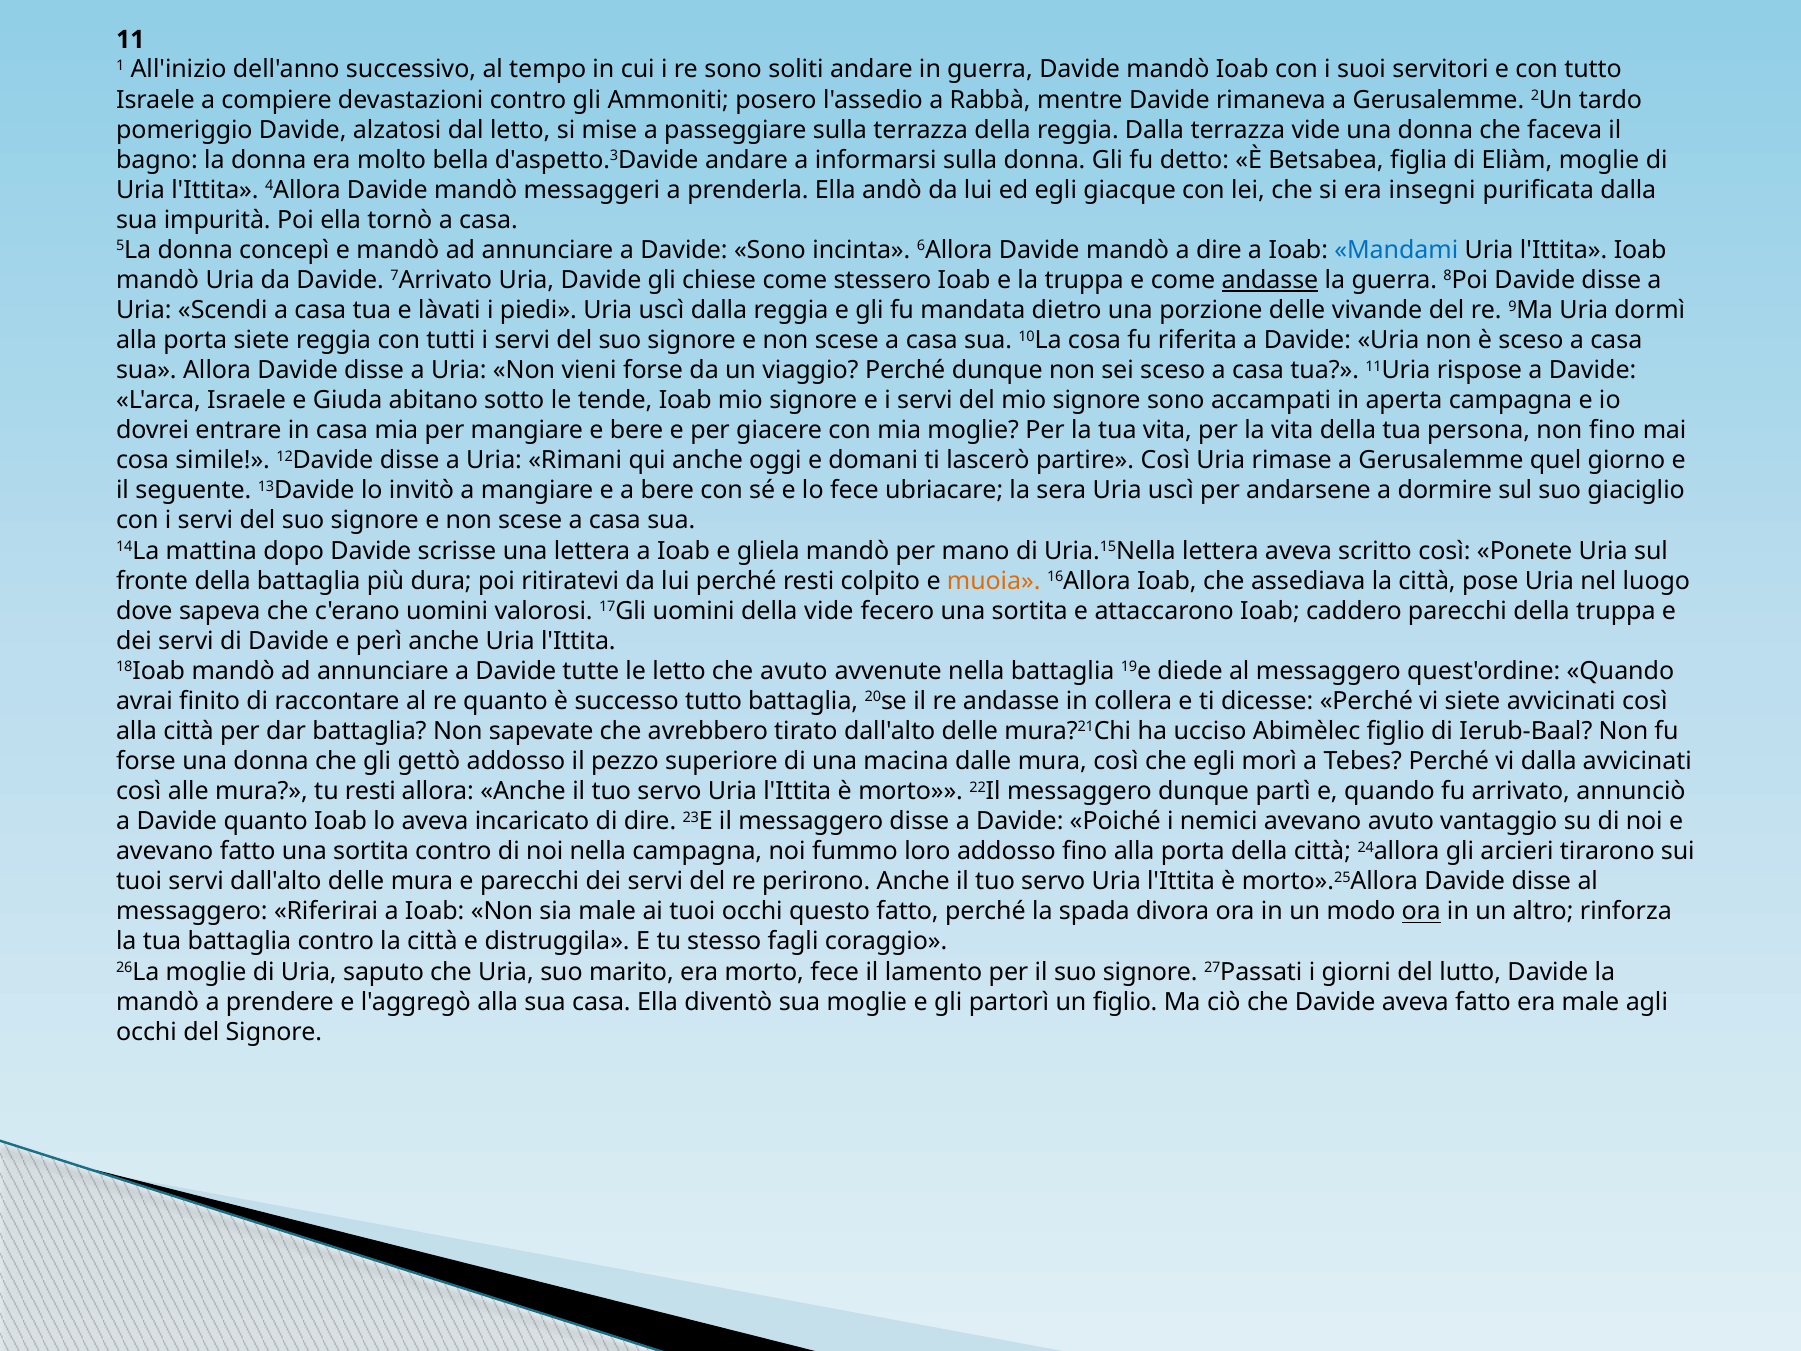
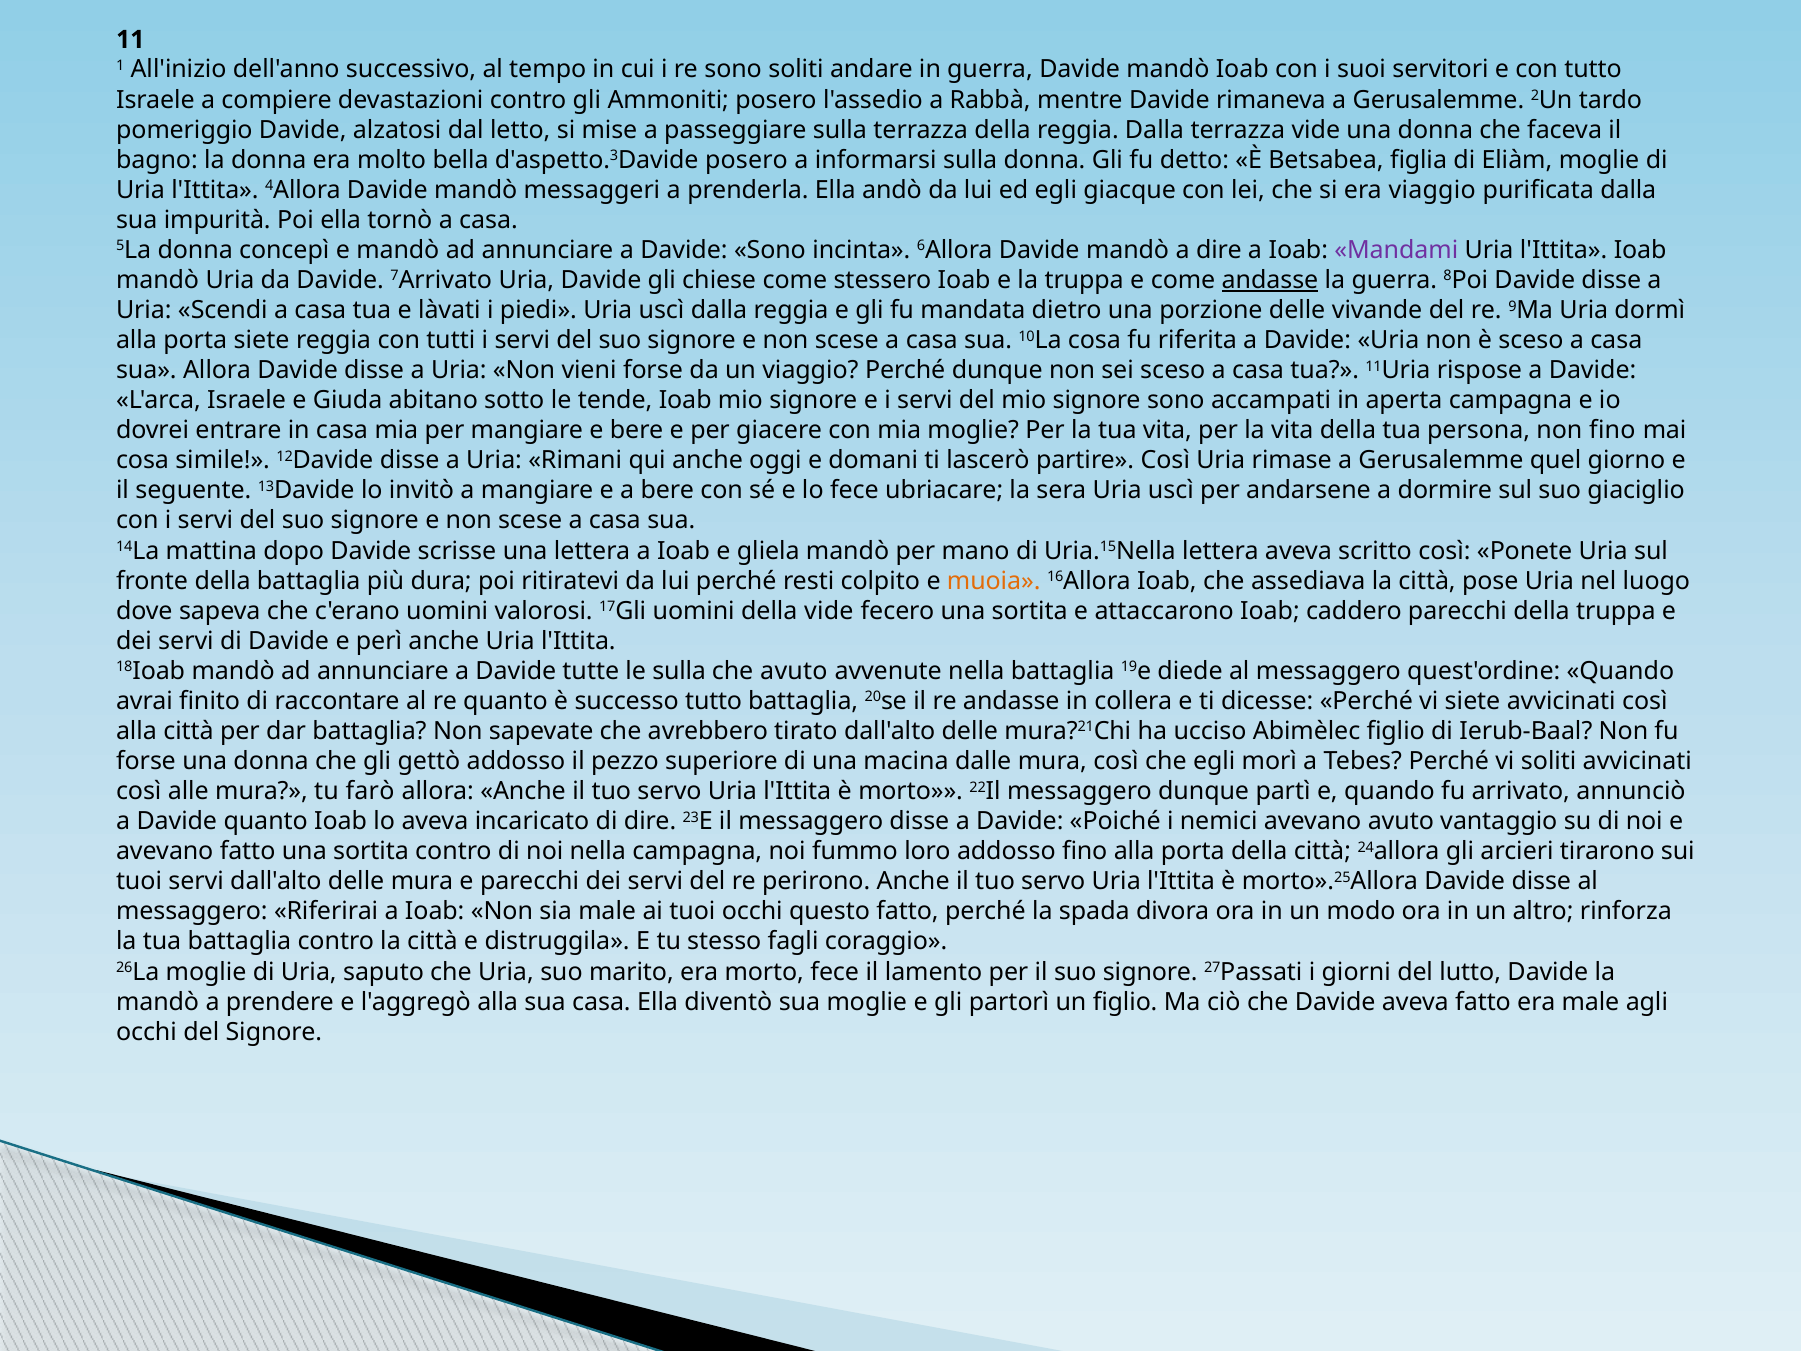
d'aspetto.3Davide andare: andare -> posero
era insegni: insegni -> viaggio
Mandami colour: blue -> purple
le letto: letto -> sulla
vi dalla: dalla -> soliti
tu resti: resti -> farò
ora at (1421, 911) underline: present -> none
